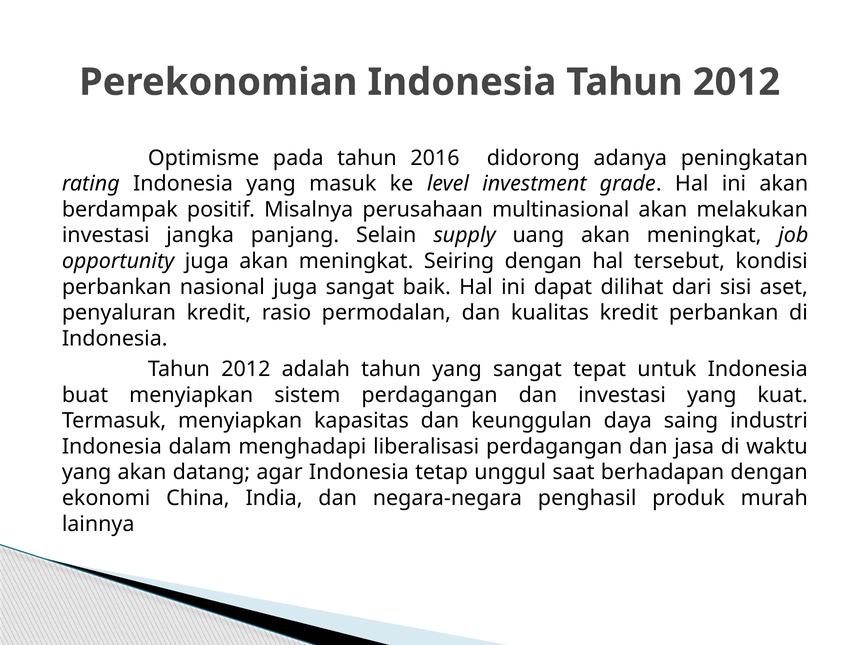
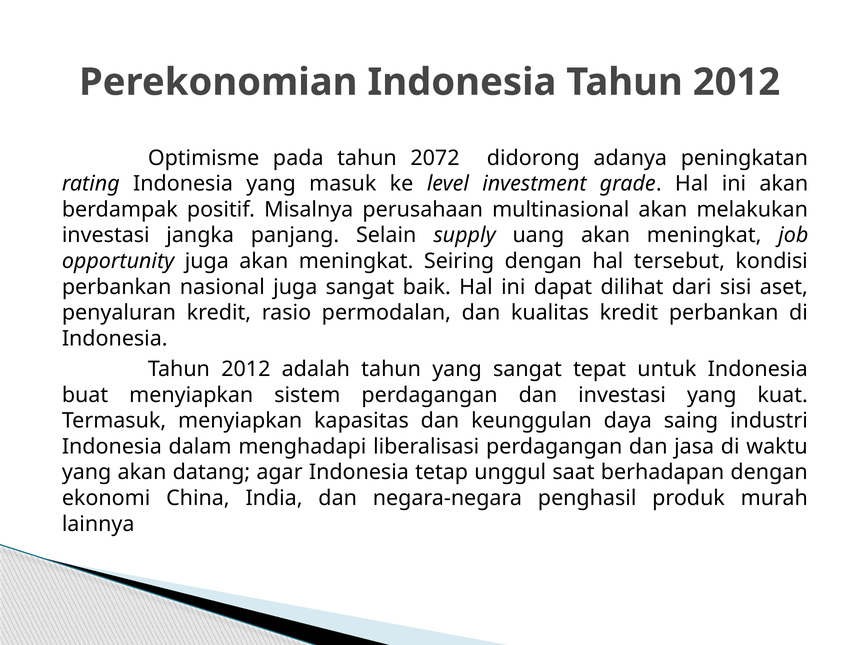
2016: 2016 -> 2072
